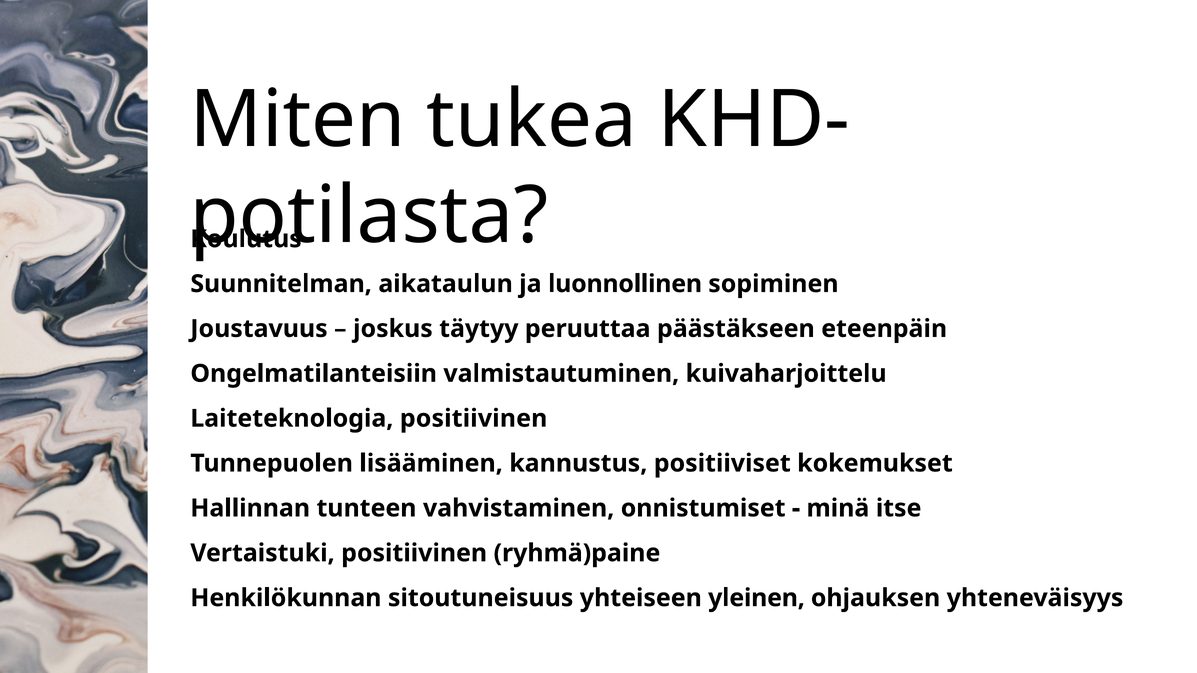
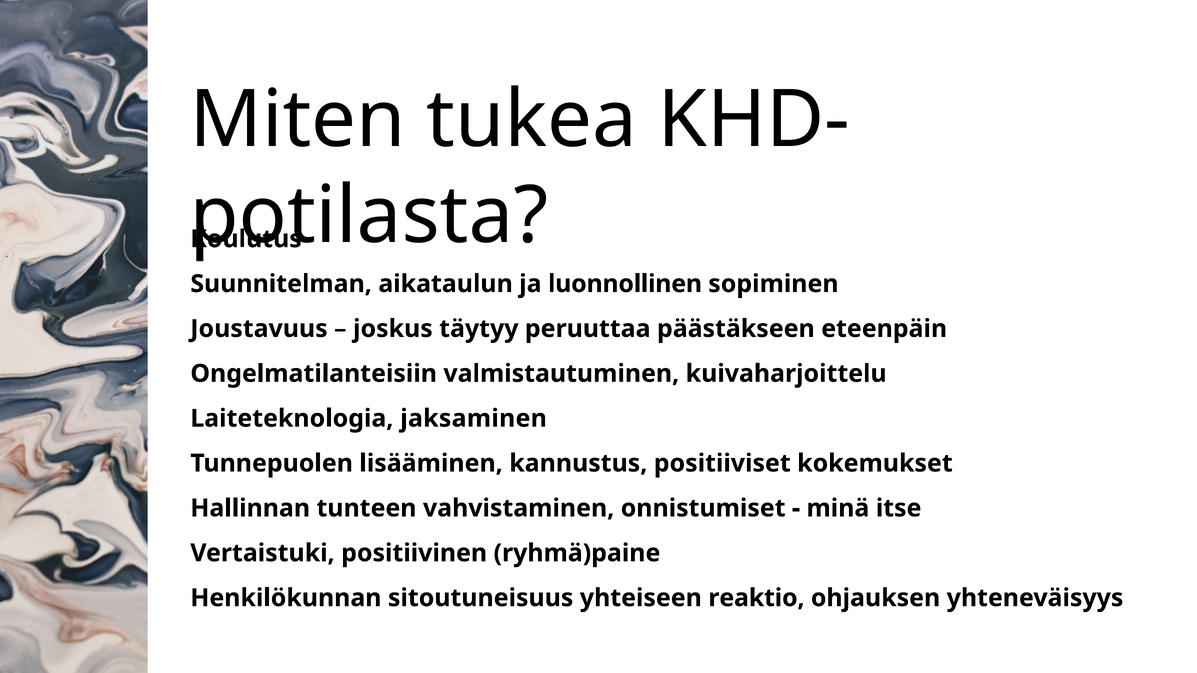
Laiteteknologia positiivinen: positiivinen -> jaksaminen
yleinen: yleinen -> reaktio
